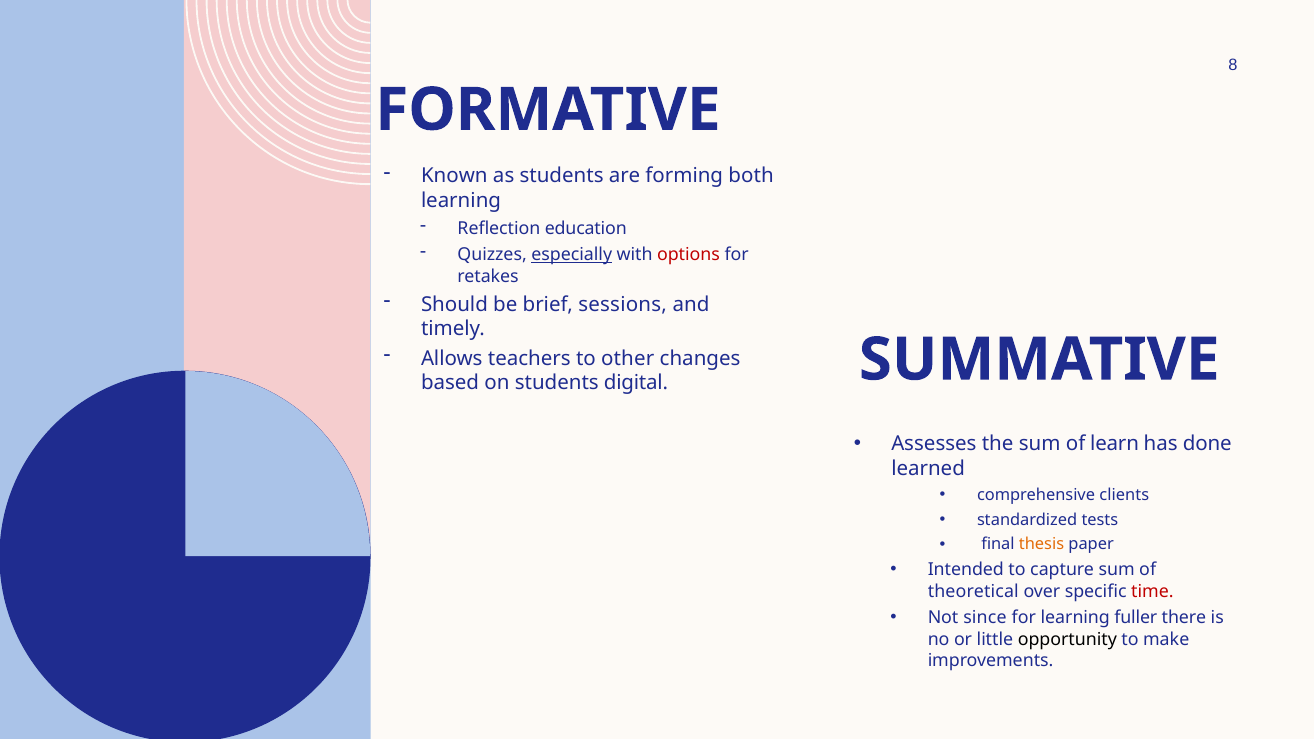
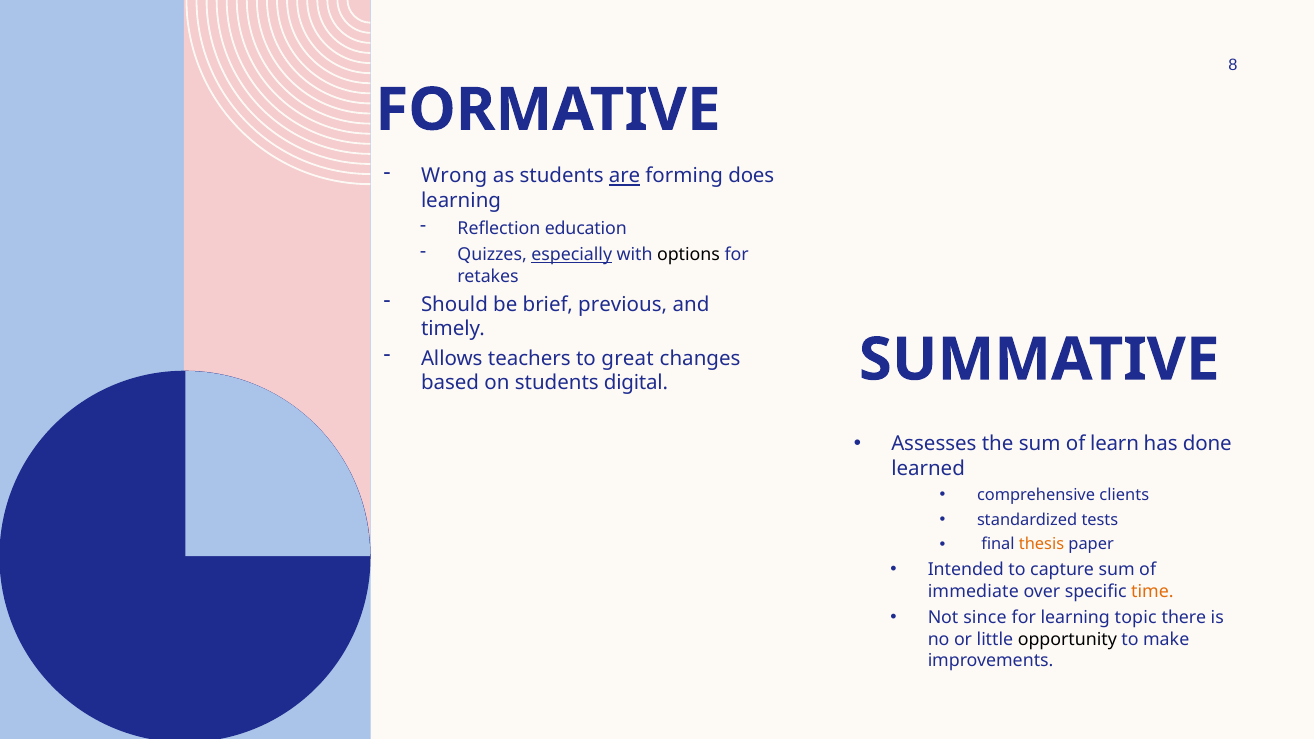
Known: Known -> Wrong
are underline: none -> present
both: both -> does
options colour: red -> black
sessions: sessions -> previous
other: other -> great
theoretical: theoretical -> immediate
time colour: red -> orange
fuller: fuller -> topic
